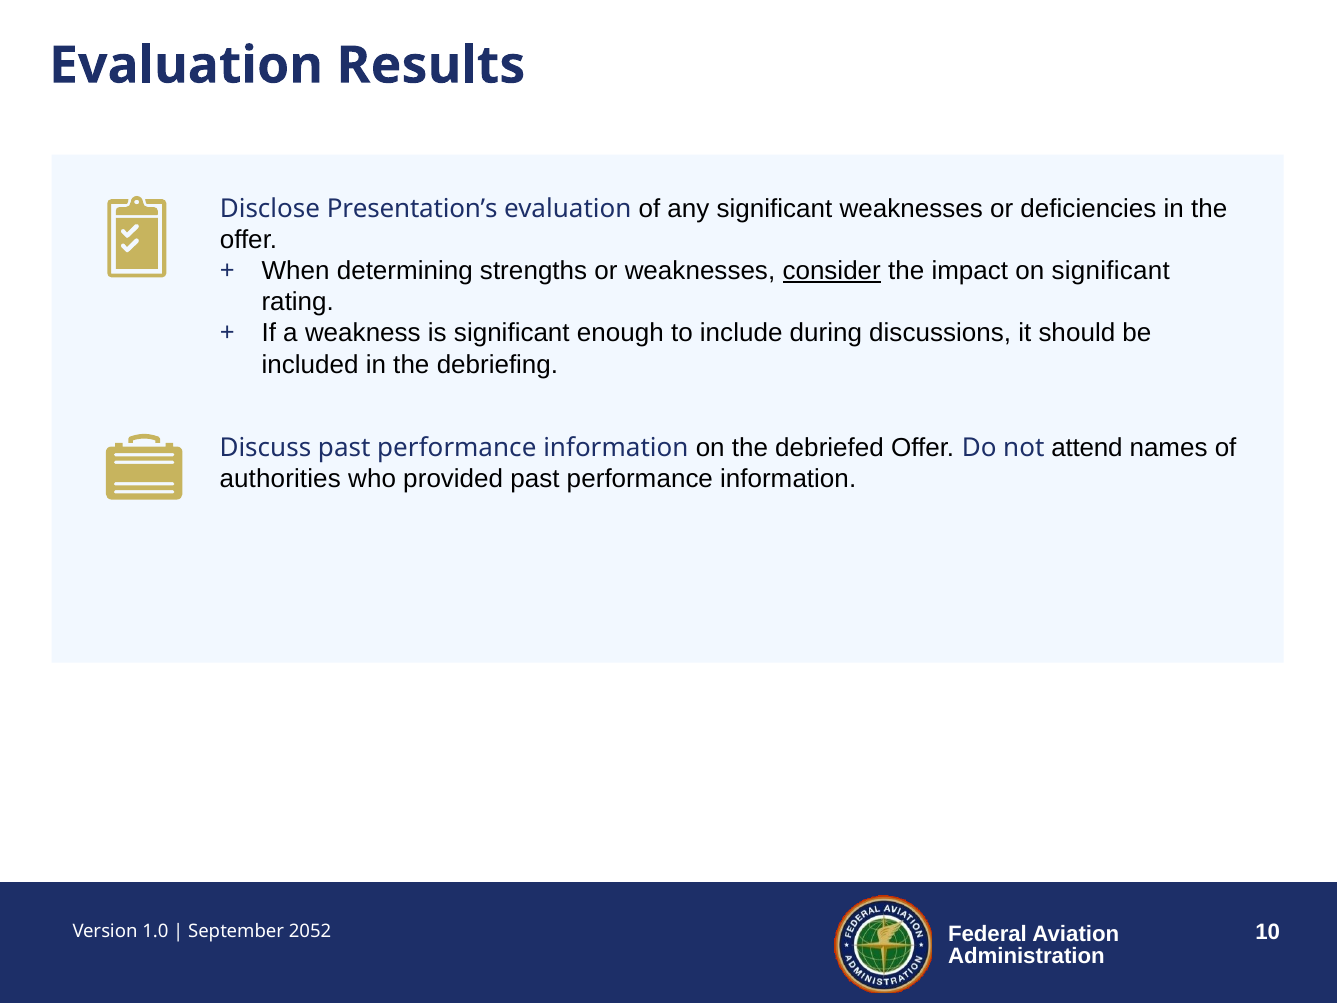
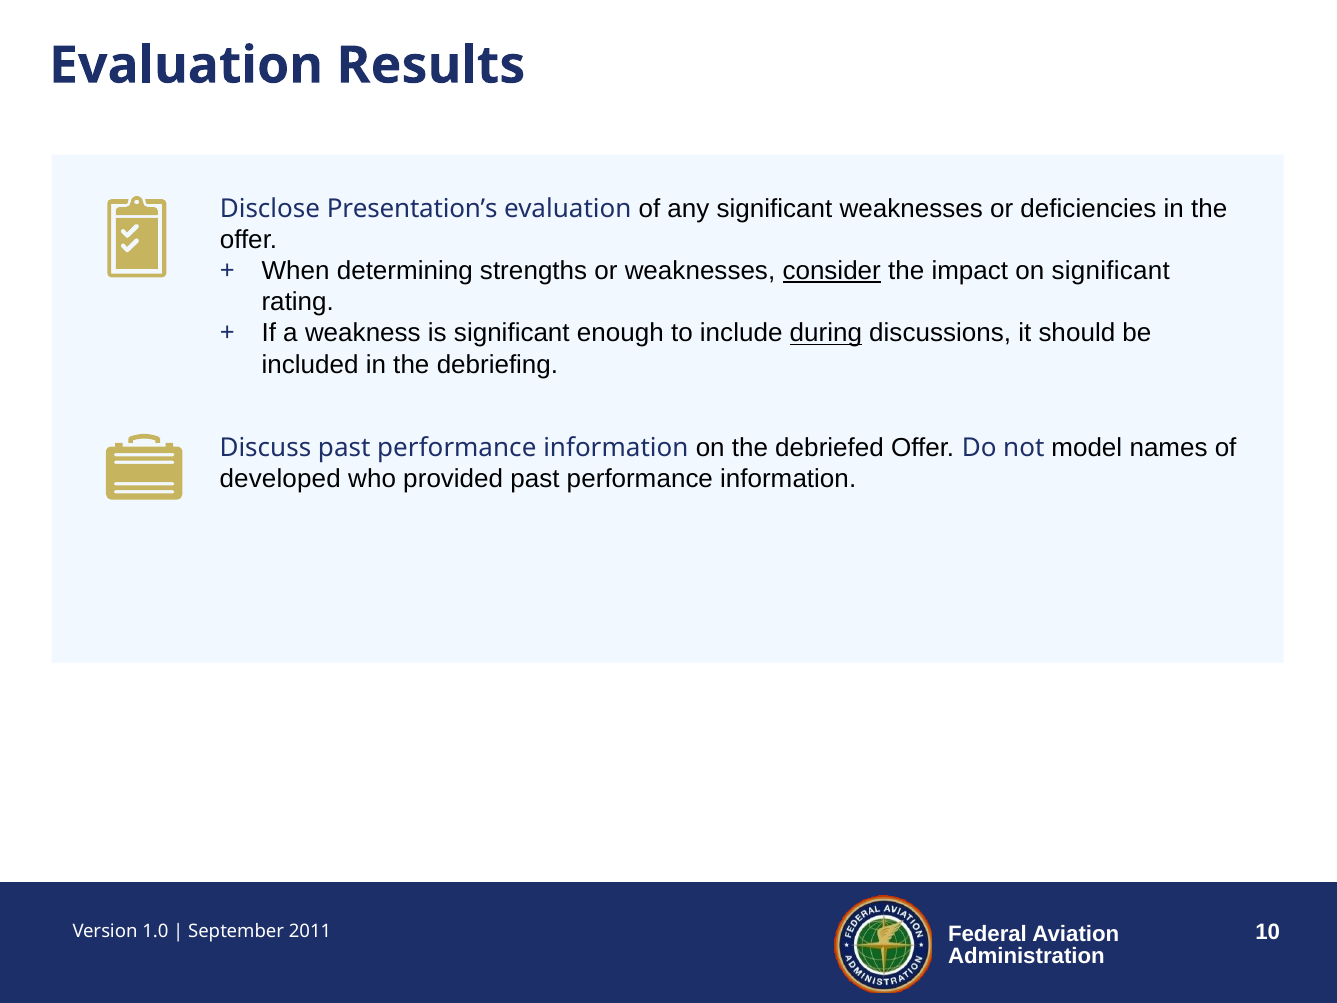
during underline: none -> present
attend: attend -> model
authorities: authorities -> developed
2052: 2052 -> 2011
